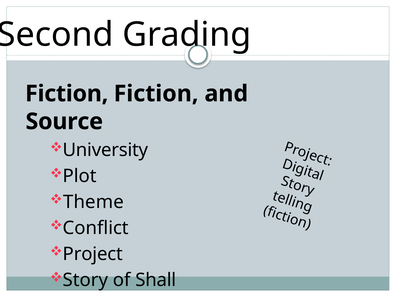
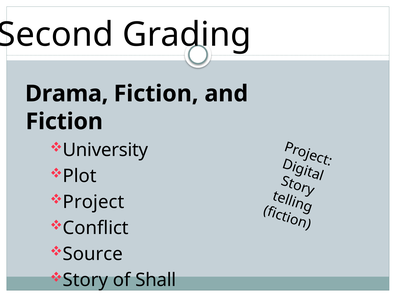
Fiction at (67, 94): Fiction -> Drama
Source at (64, 122): Source -> Fiction
Theme: Theme -> Project
Project: Project -> Source
